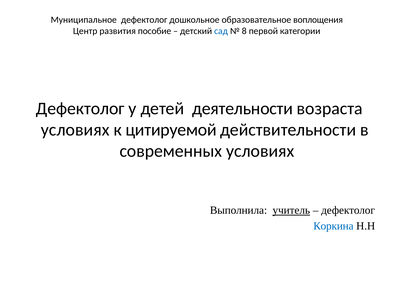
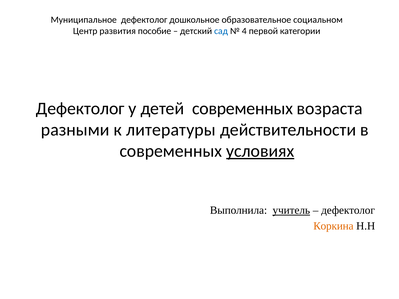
воплощения: воплощения -> социальном
8: 8 -> 4
детей деятельности: деятельности -> современных
условиях at (75, 130): условиях -> разными
цитируемой: цитируемой -> литературы
условиях at (260, 151) underline: none -> present
Коркина colour: blue -> orange
